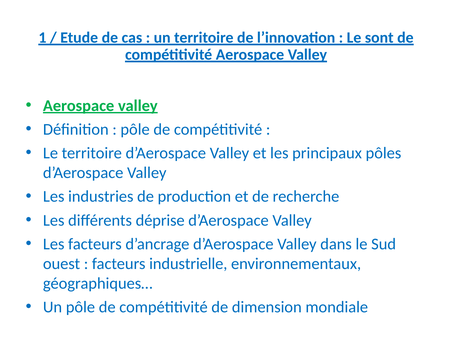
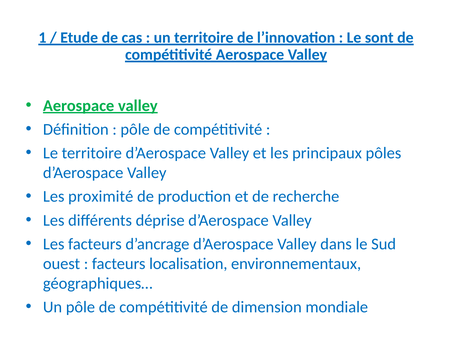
industries: industries -> proximité
industrielle: industrielle -> localisation
